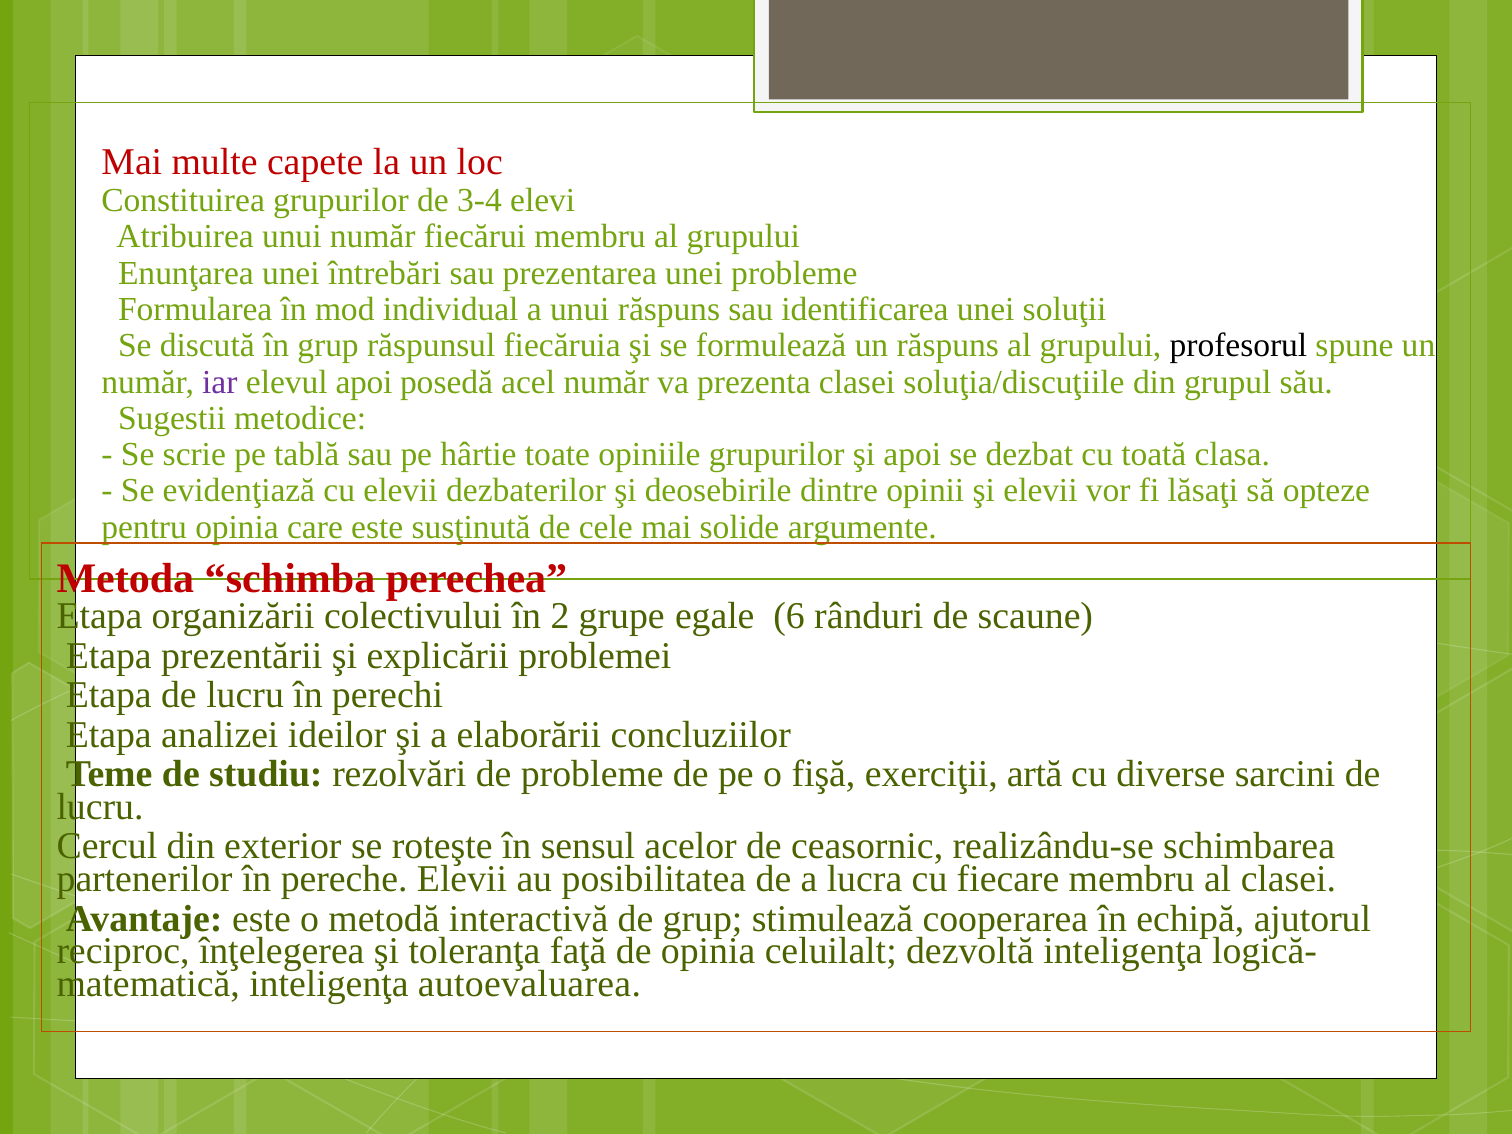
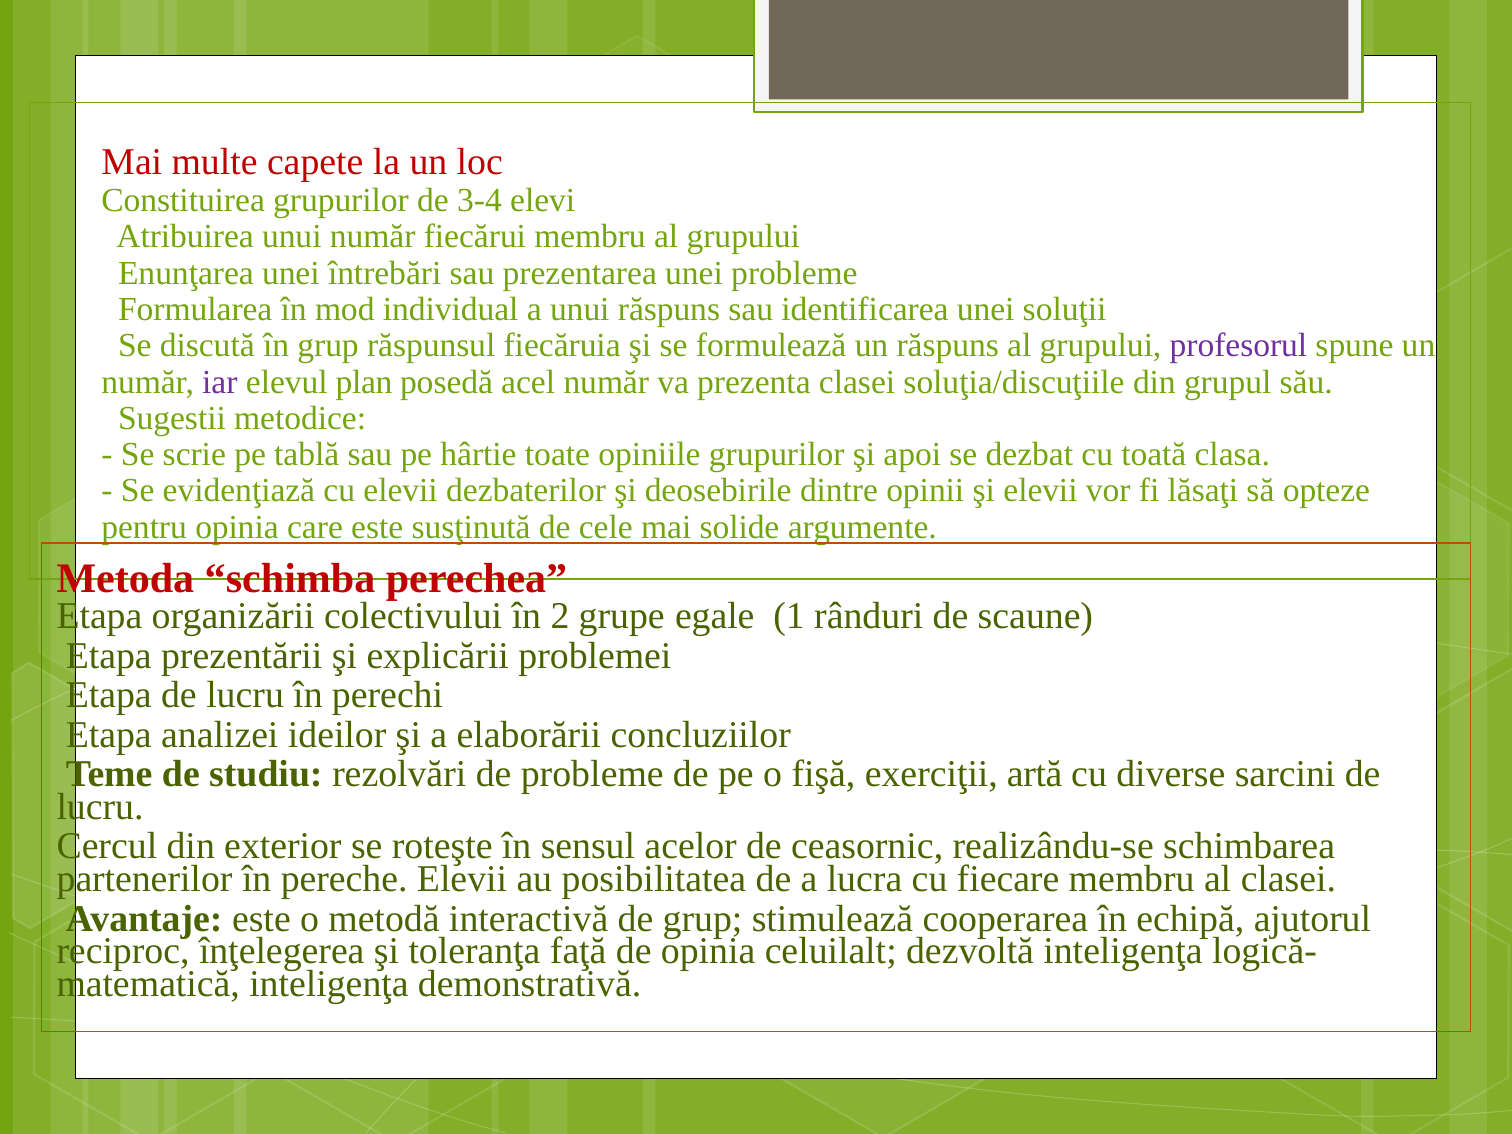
profesorul colour: black -> purple
elevul apoi: apoi -> plan
6: 6 -> 1
autoevaluarea: autoevaluarea -> demonstrativă
